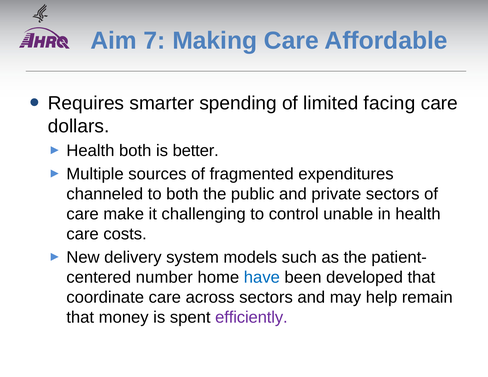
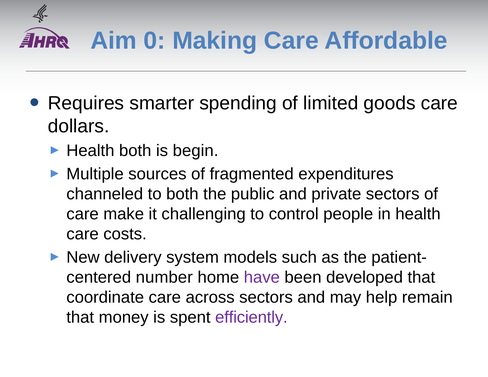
7: 7 -> 0
facing: facing -> goods
better: better -> begin
unable: unable -> people
have colour: blue -> purple
